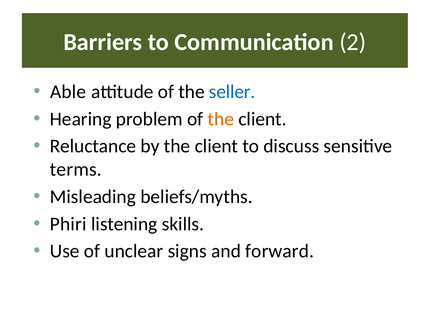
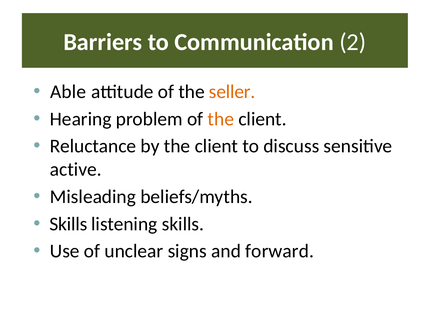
seller colour: blue -> orange
terms: terms -> active
Phiri at (68, 224): Phiri -> Skills
